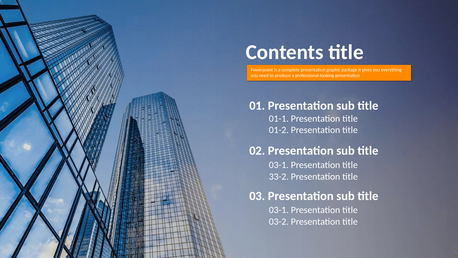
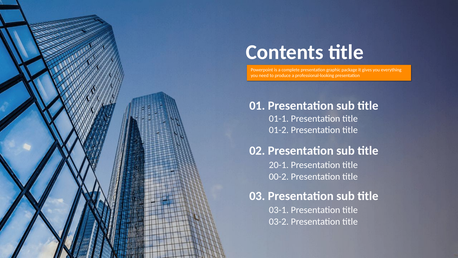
03-1 at (279, 165): 03-1 -> 20-1
33-2: 33-2 -> 00-2
